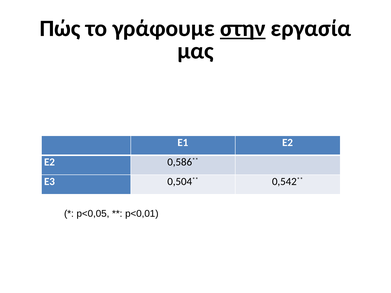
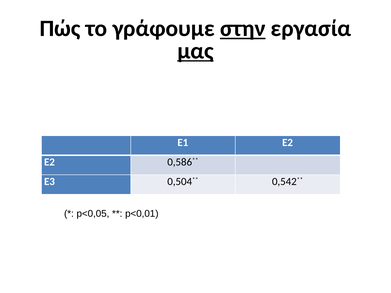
μας underline: none -> present
